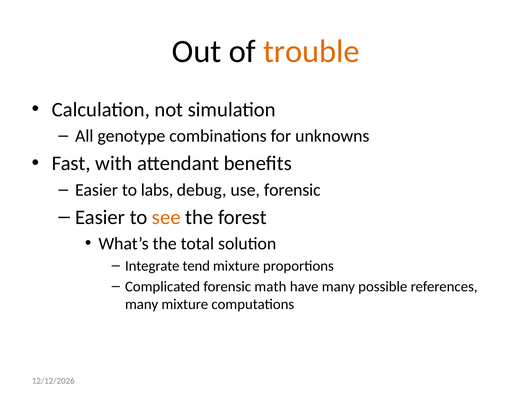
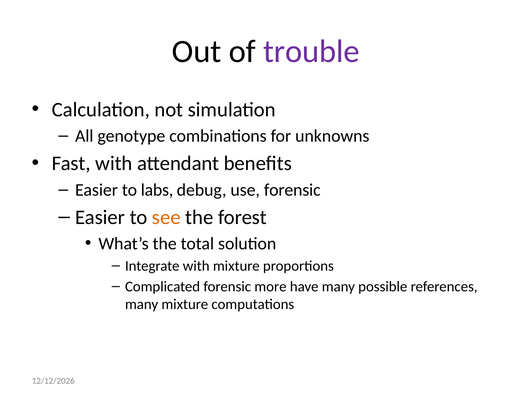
trouble colour: orange -> purple
Integrate tend: tend -> with
math: math -> more
